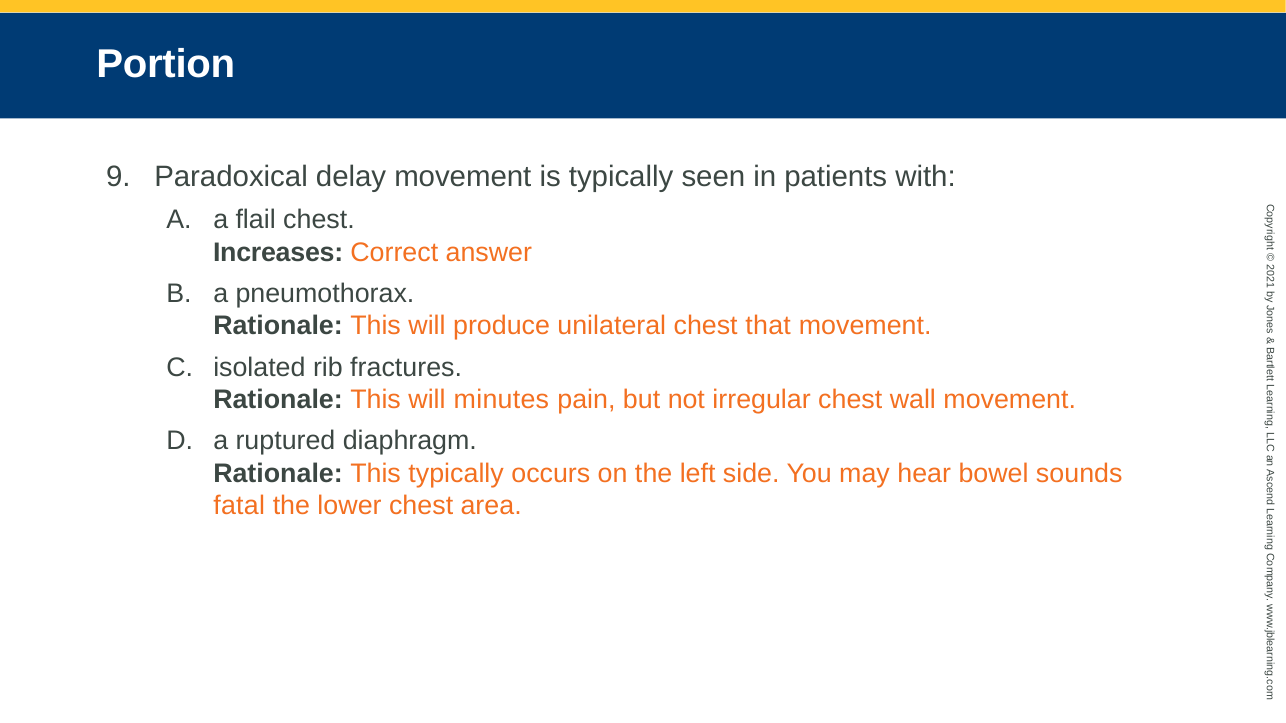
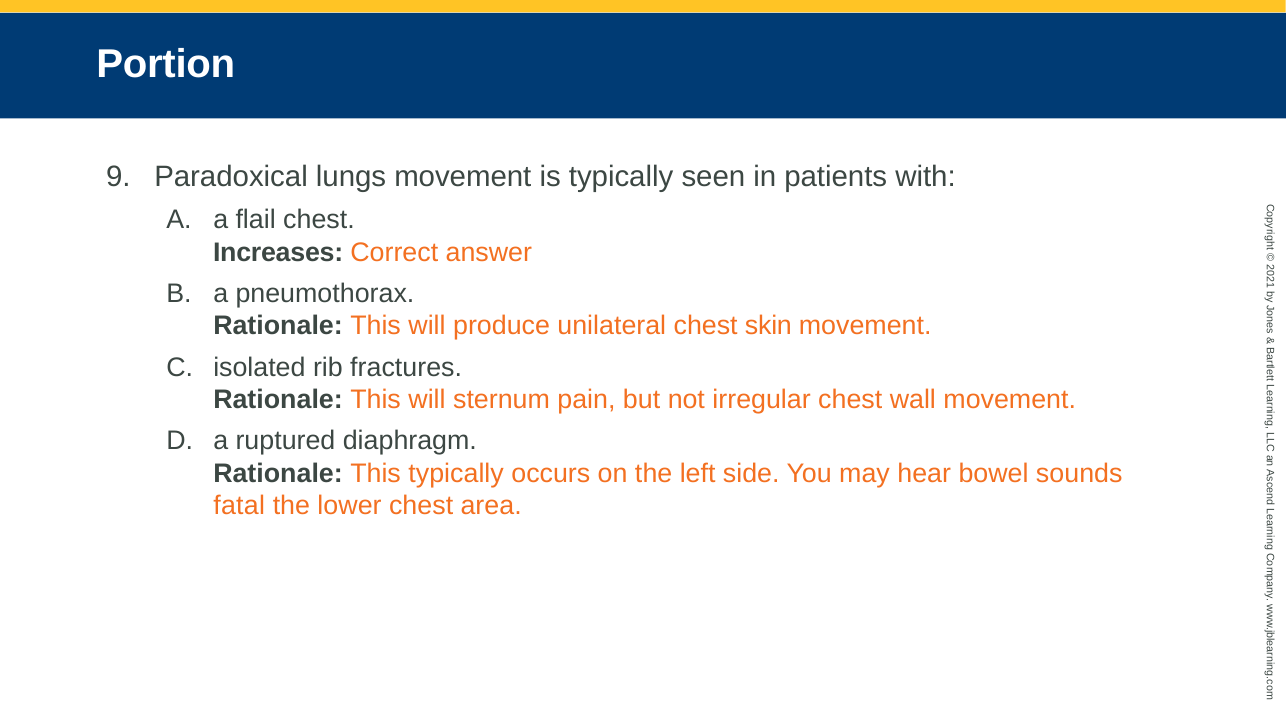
delay: delay -> lungs
that: that -> skin
minutes: minutes -> sternum
